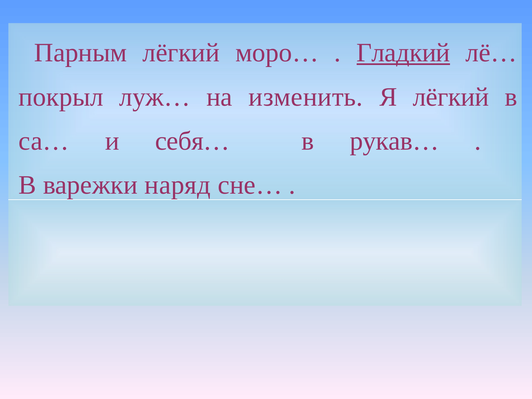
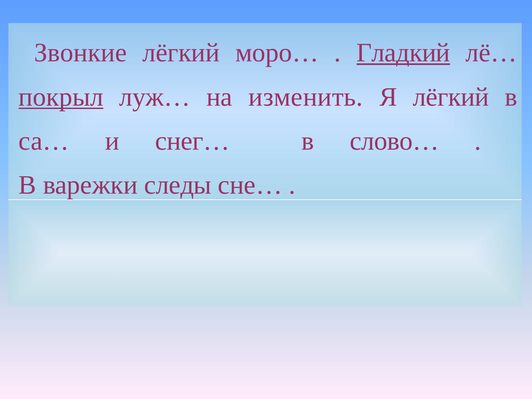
Парным: Парным -> Звонкие
покрыл underline: none -> present
себя…: себя… -> снег…
рукав…: рукав… -> слово…
наряд: наряд -> следы
